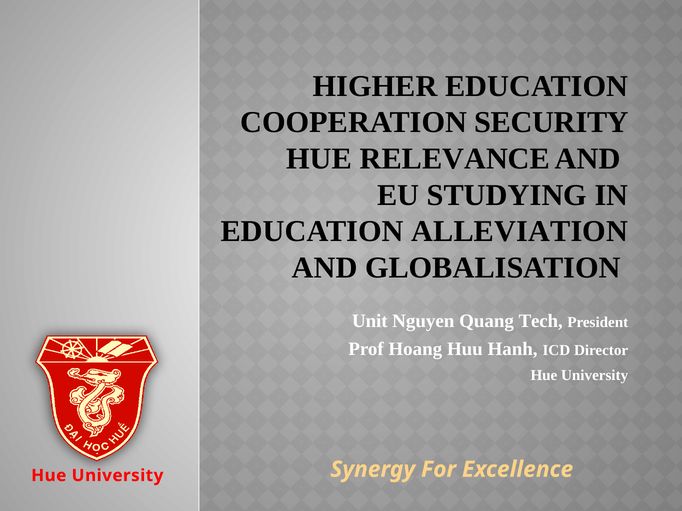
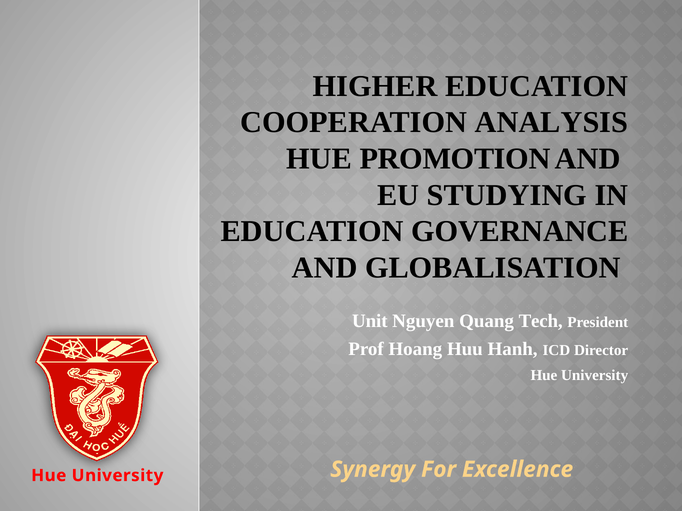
SECURITY: SECURITY -> ANALYSIS
RELEVANCE: RELEVANCE -> PROMOTION
ALLEVIATION: ALLEVIATION -> GOVERNANCE
